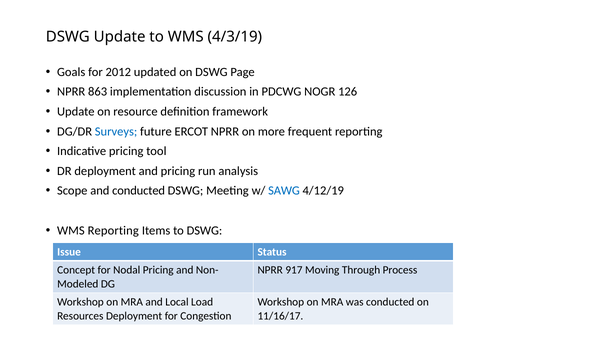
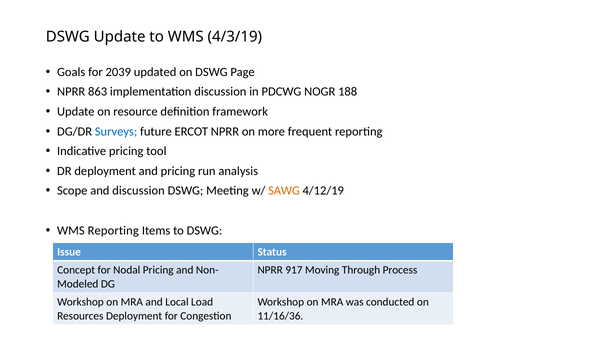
2012: 2012 -> 2039
126: 126 -> 188
and conducted: conducted -> discussion
SAWG colour: blue -> orange
11/16/17: 11/16/17 -> 11/16/36
